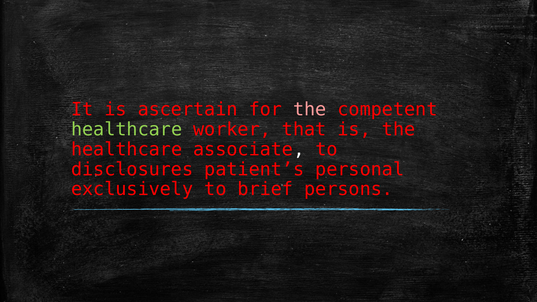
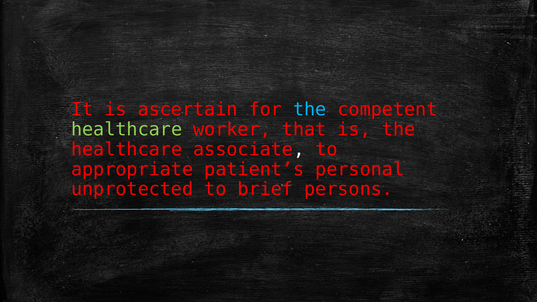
the at (310, 110) colour: pink -> light blue
disclosures: disclosures -> appropriate
exclusively: exclusively -> unprotected
